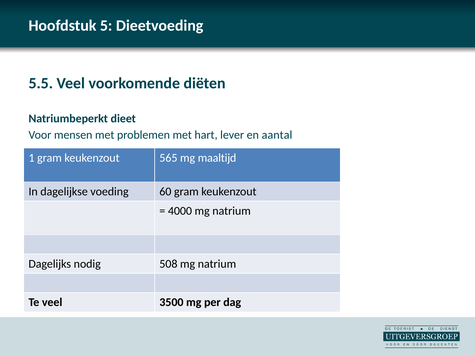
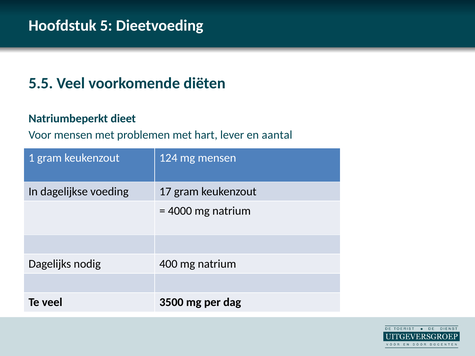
565: 565 -> 124
mg maaltijd: maaltijd -> mensen
60: 60 -> 17
508: 508 -> 400
